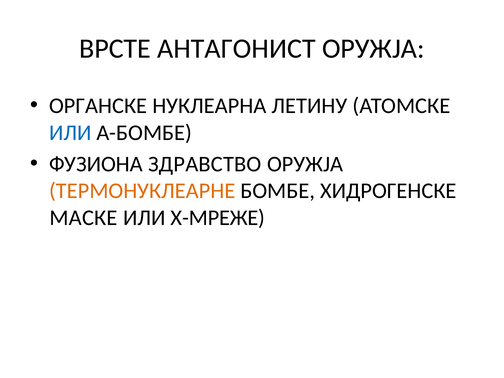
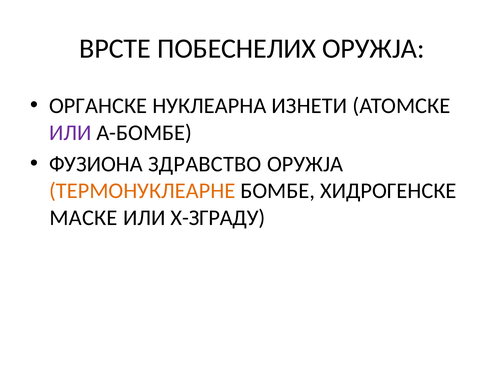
АНТАГОНИСТ: АНТАГОНИСТ -> ПОБЕСНЕЛИХ
ЛЕТИНУ: ЛЕТИНУ -> ИЗНЕТИ
ИЛИ at (70, 133) colour: blue -> purple
Х-МРЕЖЕ: Х-МРЕЖЕ -> Х-ЗГРАДУ
